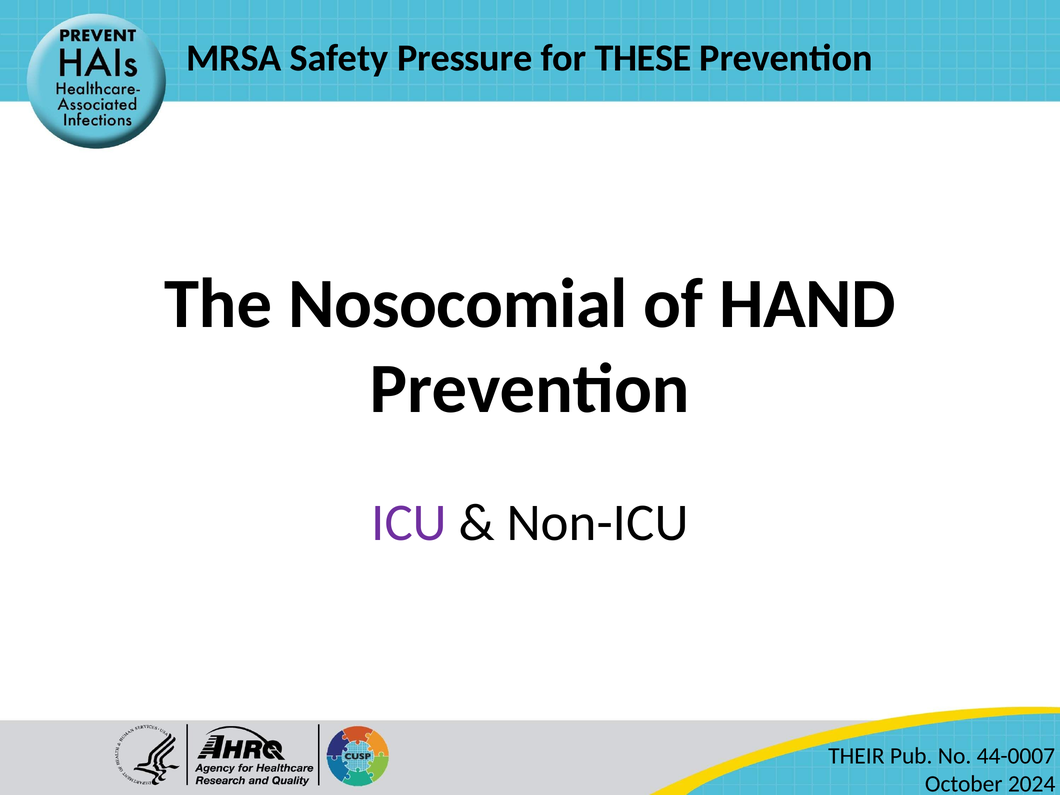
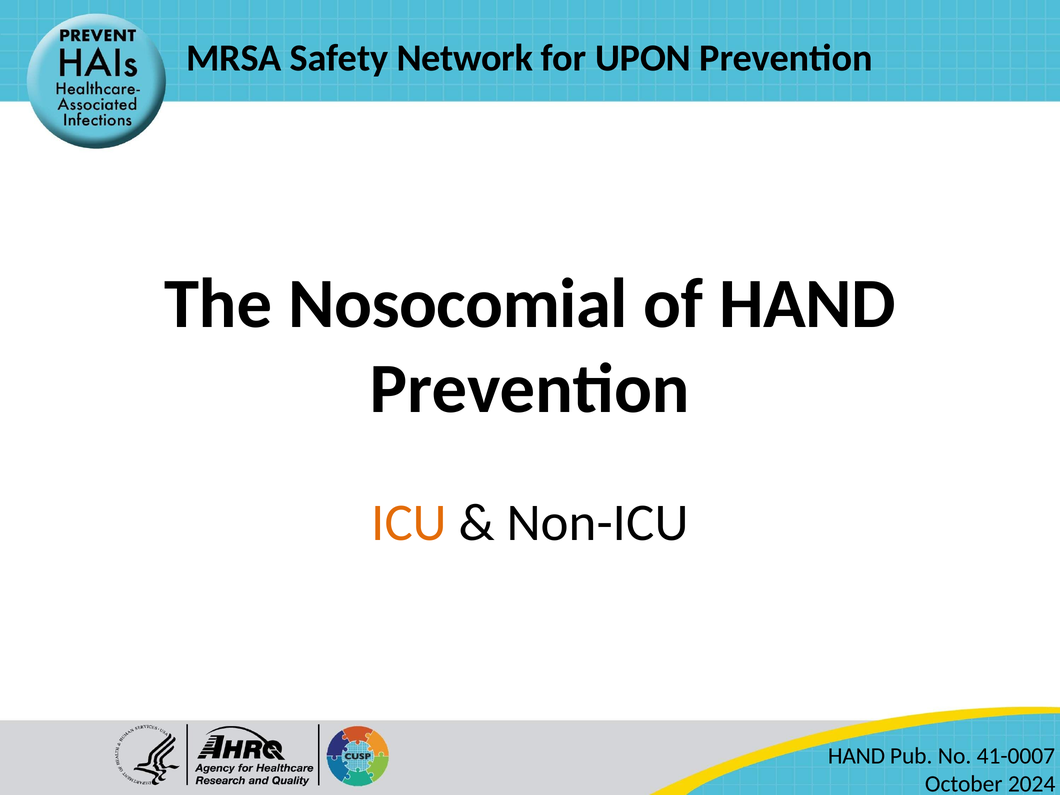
Pressure: Pressure -> Network
THESE: THESE -> UPON
ICU at (409, 523) colour: purple -> orange
THEIR at (856, 756): THEIR -> HAND
44-0007: 44-0007 -> 41-0007
